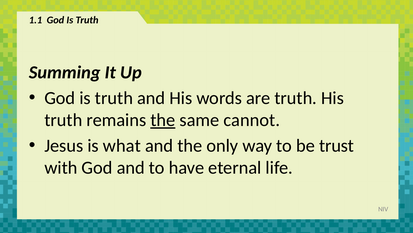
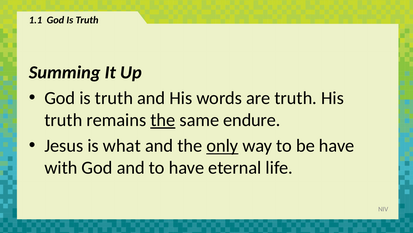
cannot: cannot -> endure
only underline: none -> present
be trust: trust -> have
